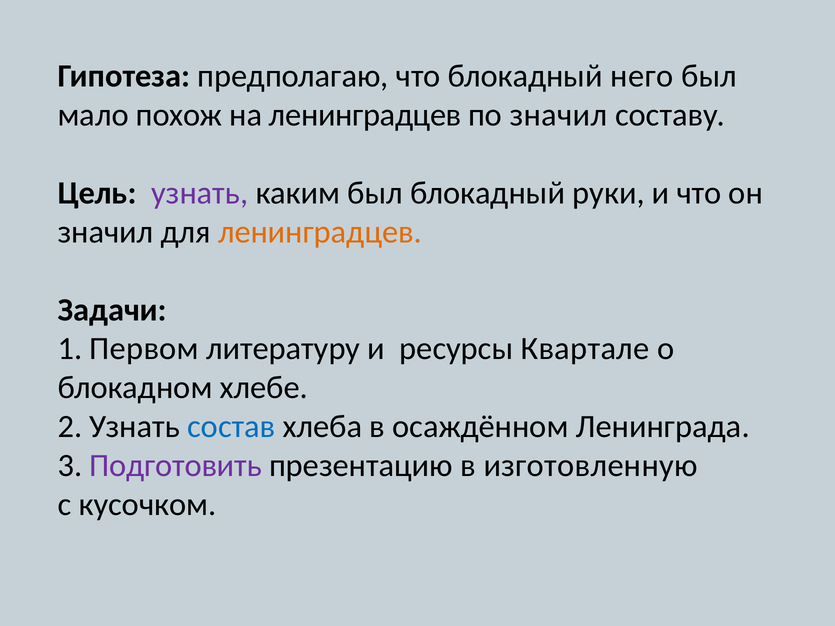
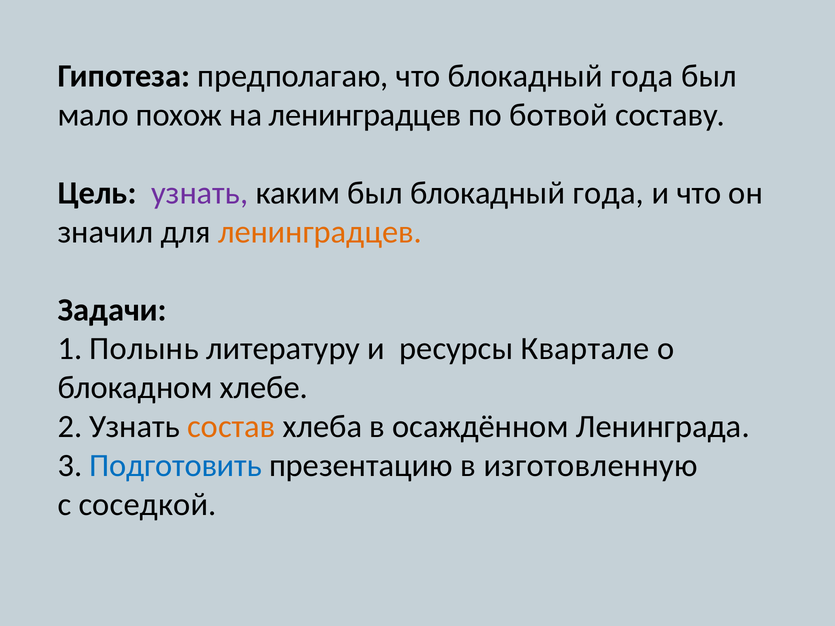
что блокадный него: него -> года
по значил: значил -> ботвой
был блокадный руки: руки -> года
Первом: Первом -> Полынь
состав colour: blue -> orange
Подготовить colour: purple -> blue
кусочком: кусочком -> соседкой
